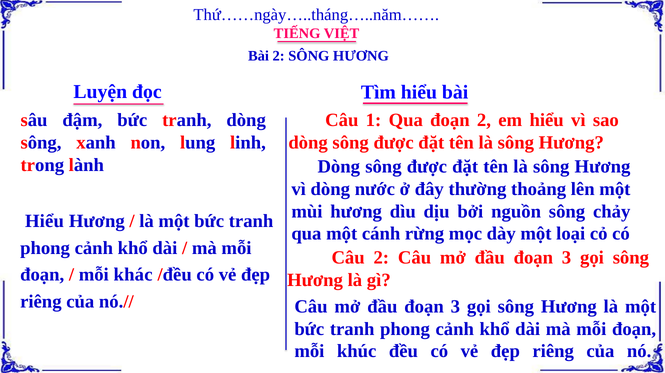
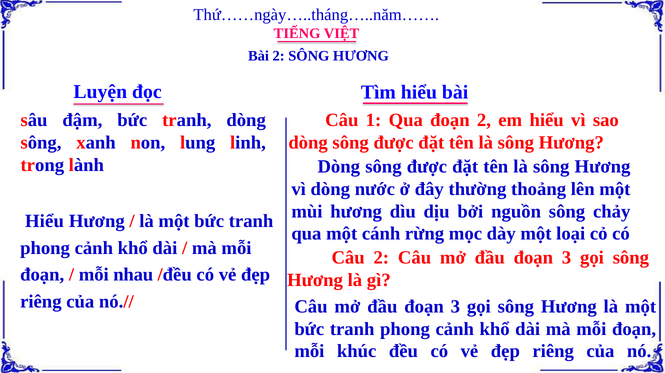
khác: khác -> nhau
